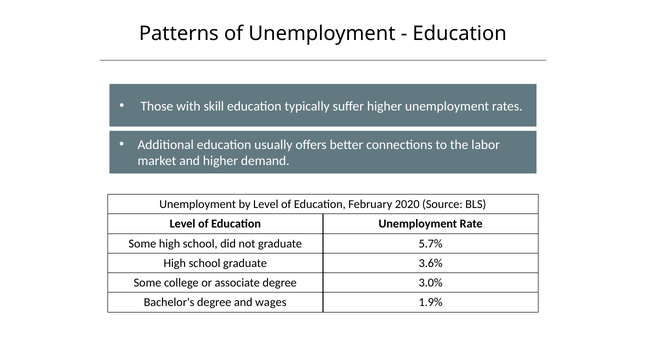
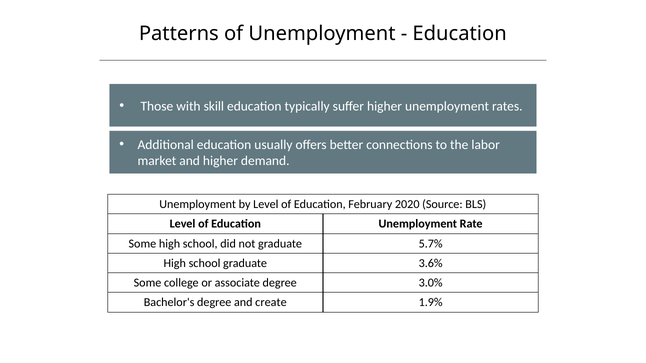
wages: wages -> create
